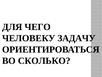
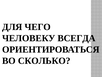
ЗАДАЧУ: ЗАДАЧУ -> ВСЕГДА
